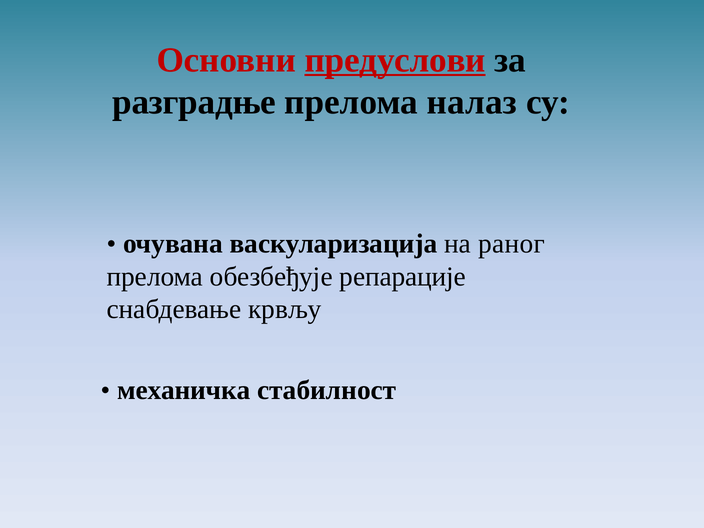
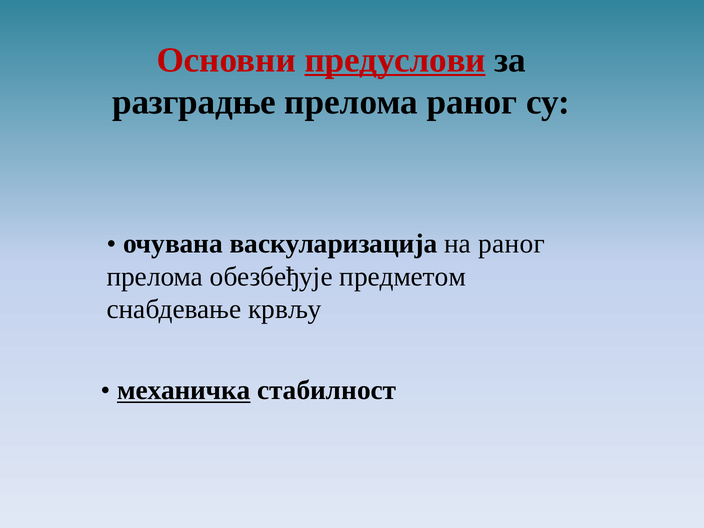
прелома налаз: налаз -> раног
репарације: репарације -> предметом
механичка underline: none -> present
